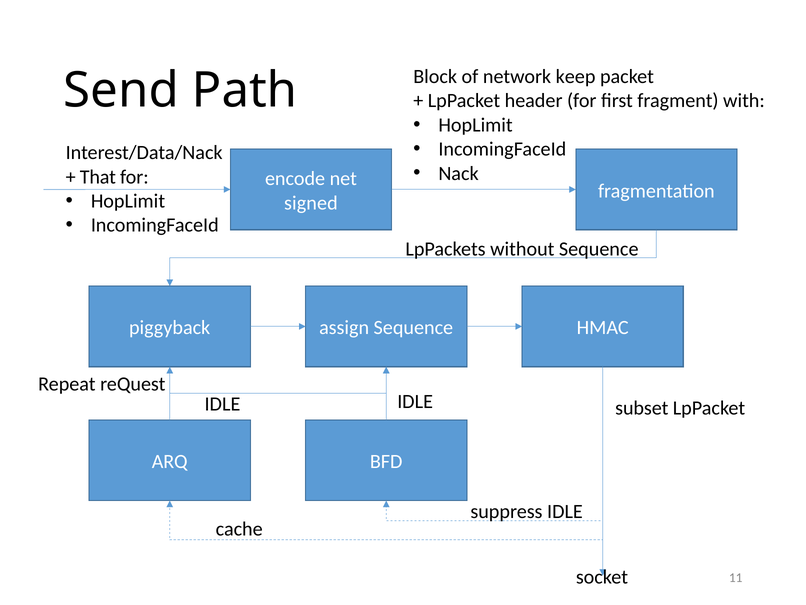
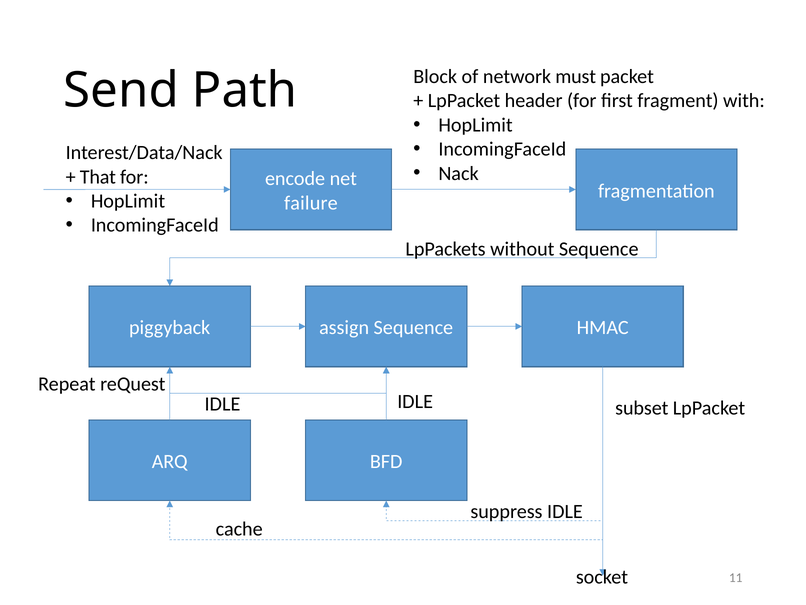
keep: keep -> must
signed: signed -> failure
